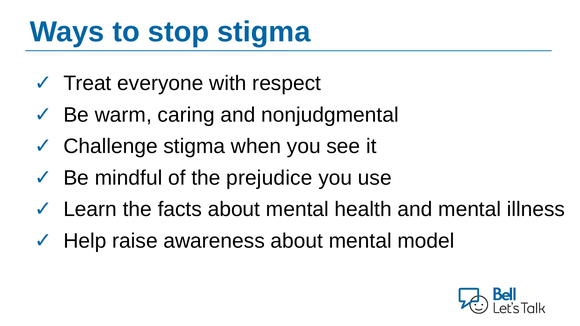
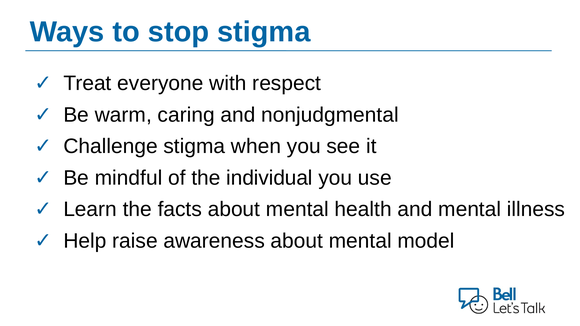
prejudice: prejudice -> individual
